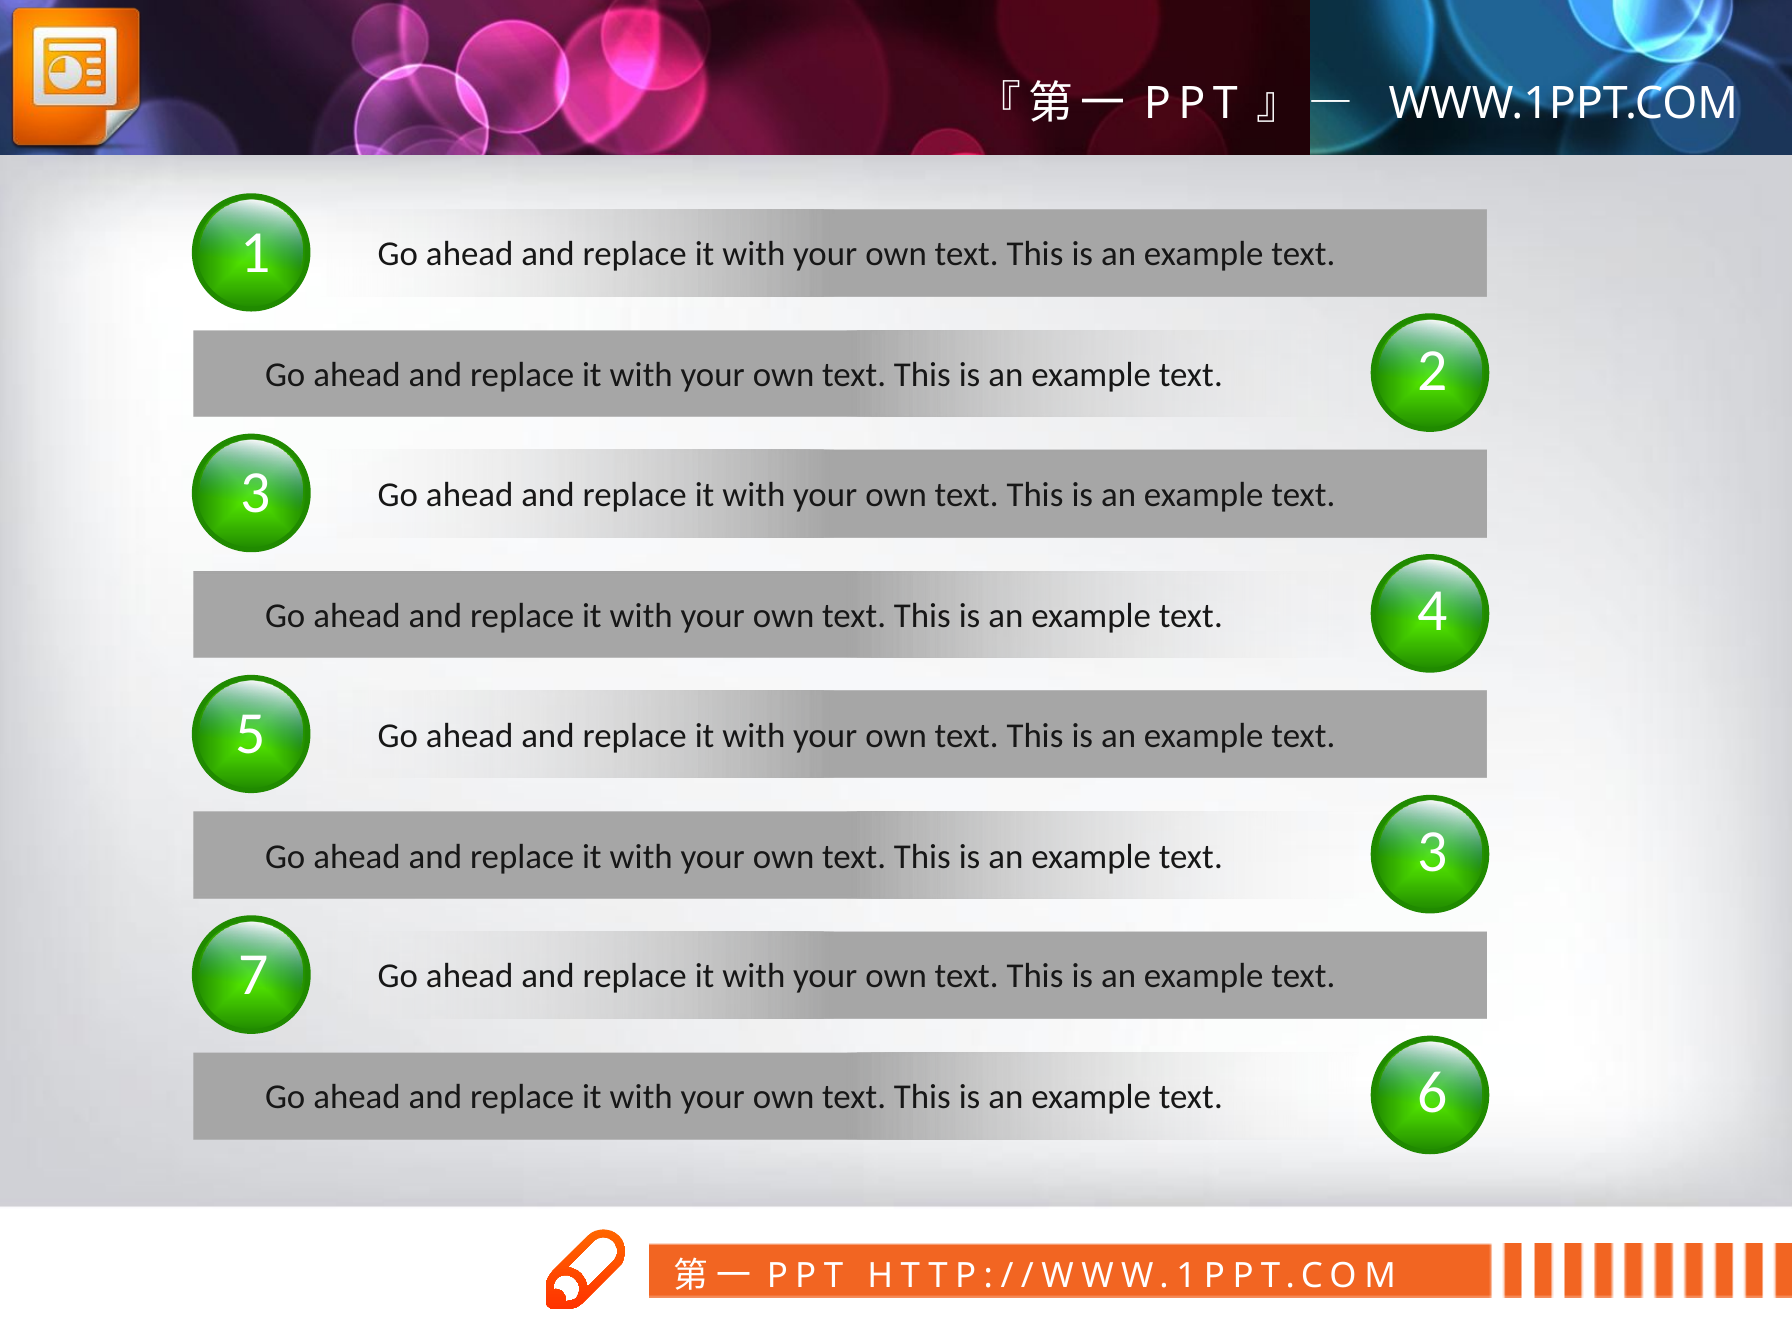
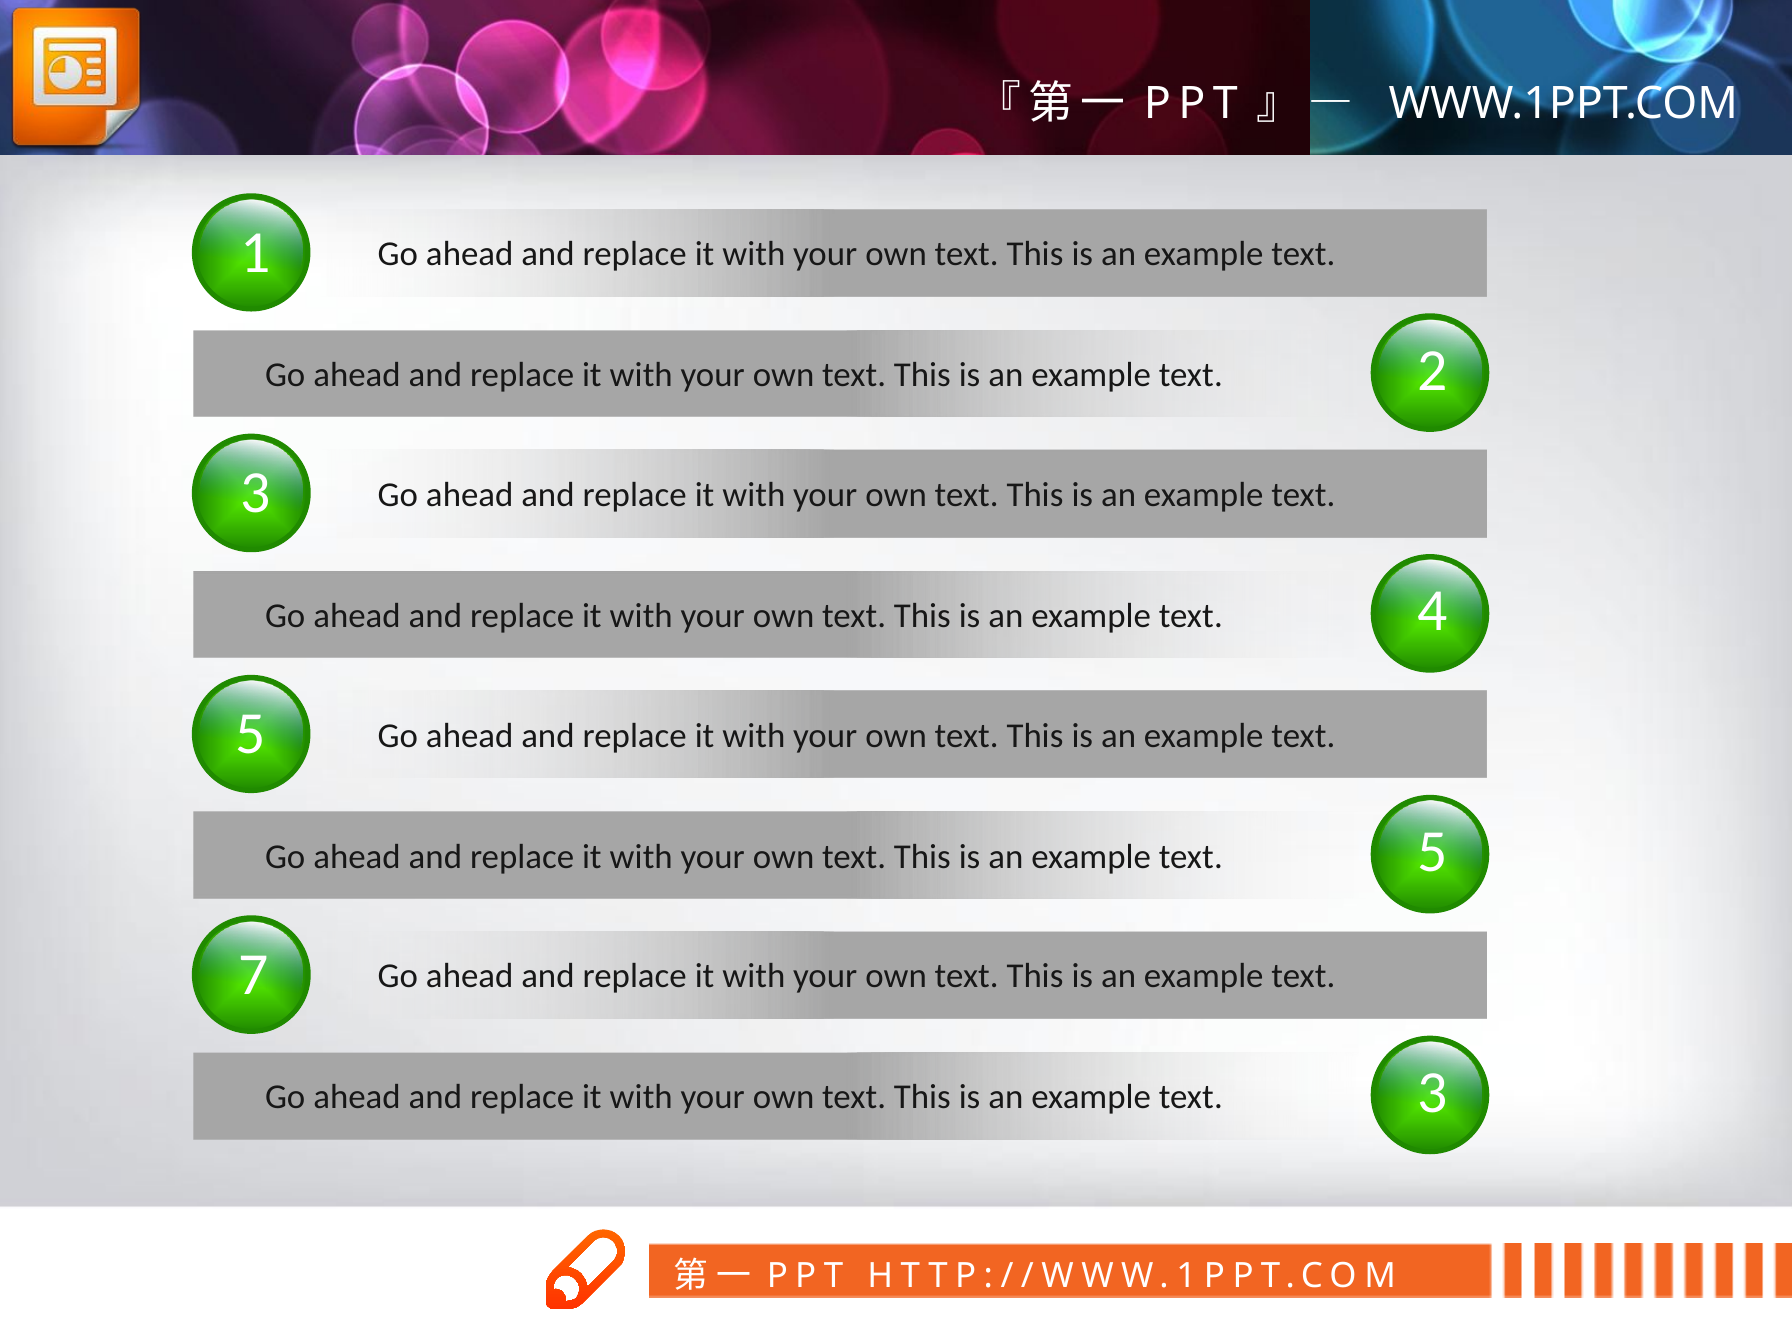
3 at (1432, 852): 3 -> 5
6 at (1432, 1093): 6 -> 3
